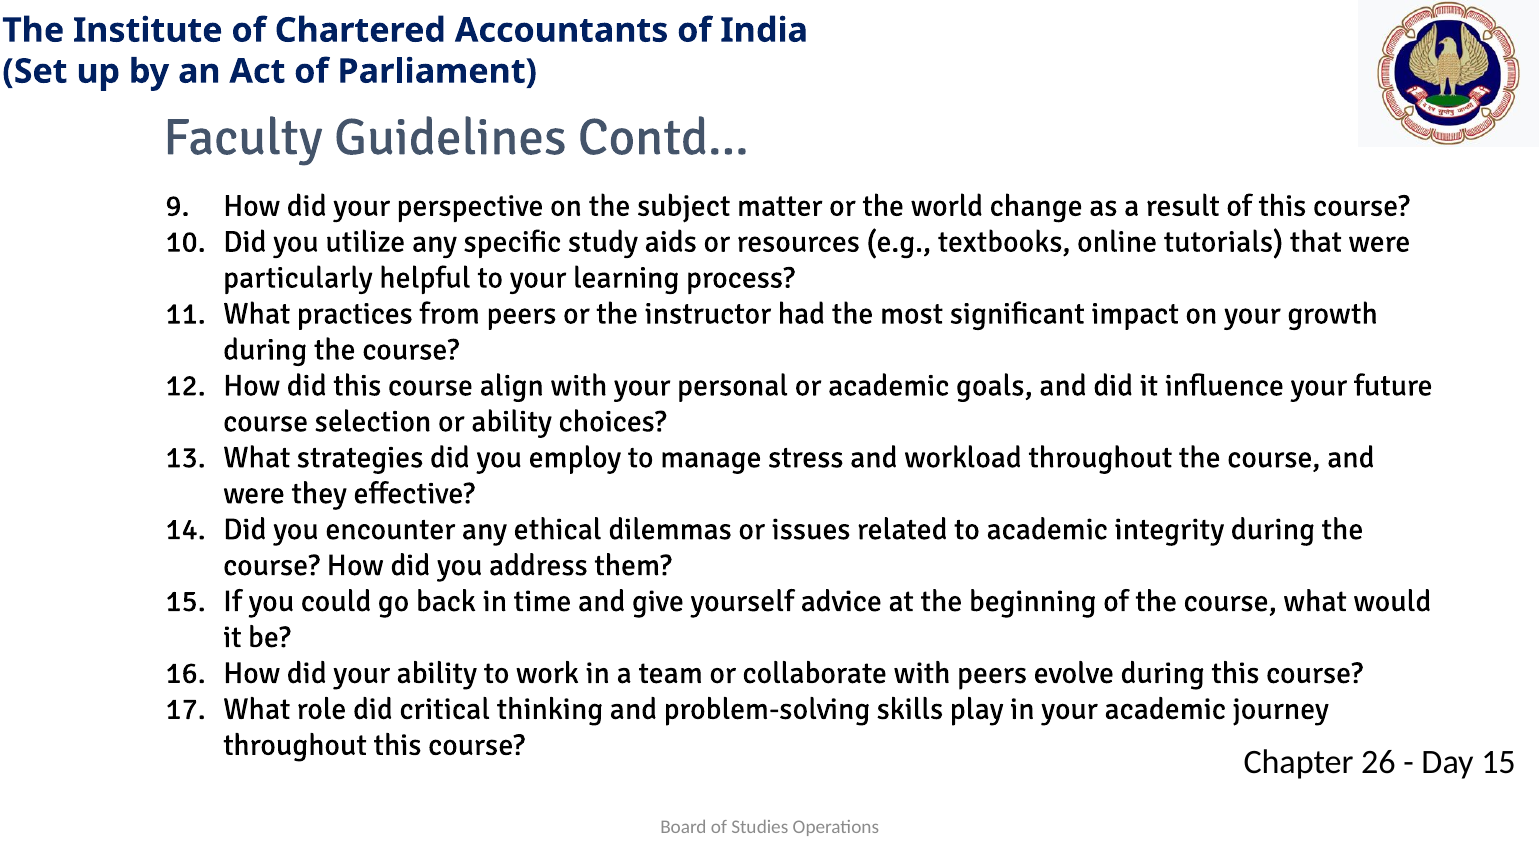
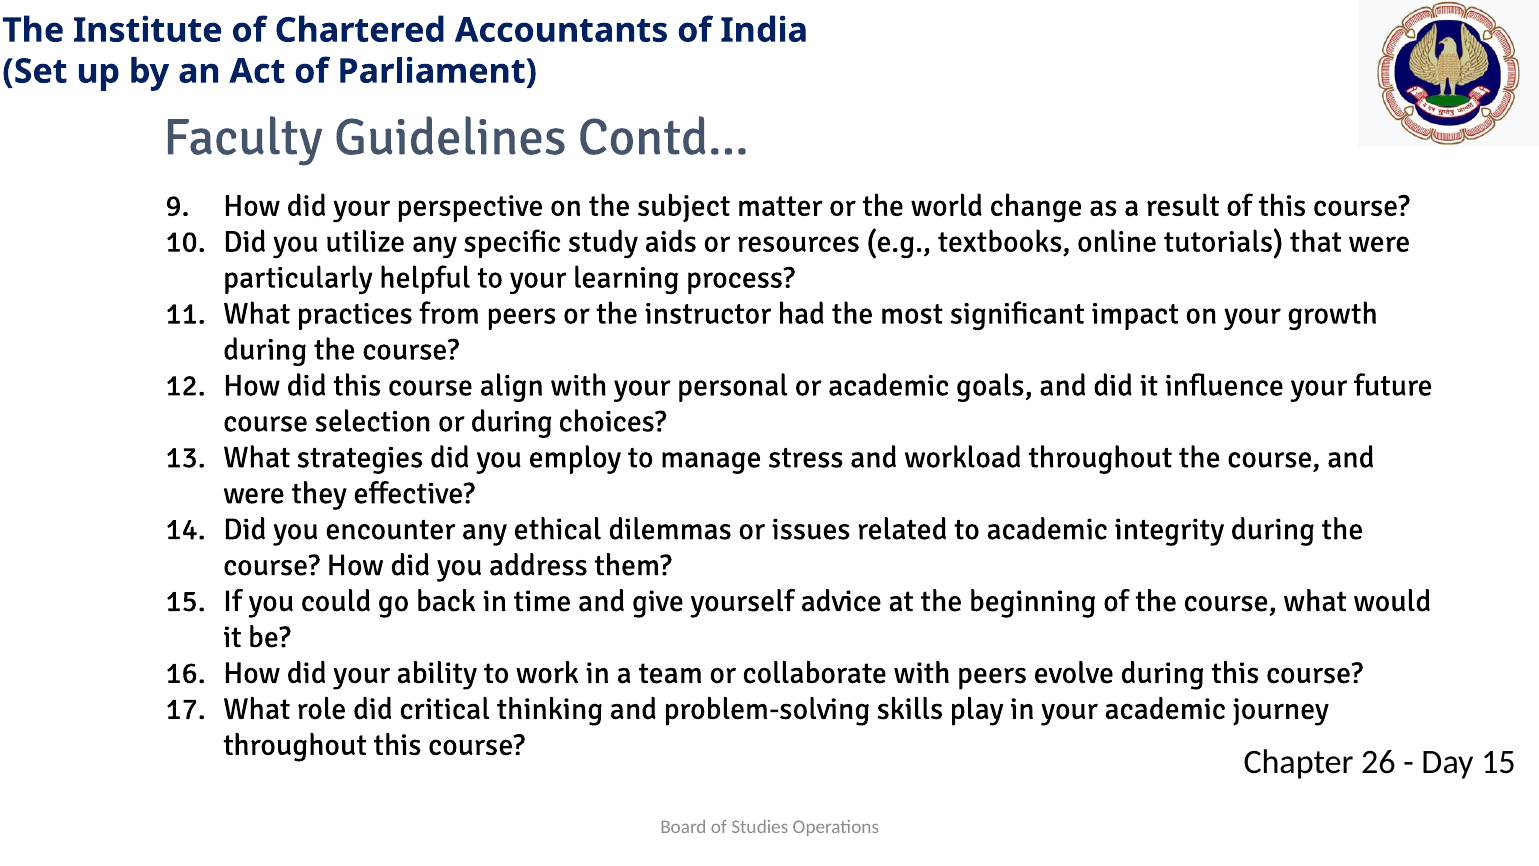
or ability: ability -> during
